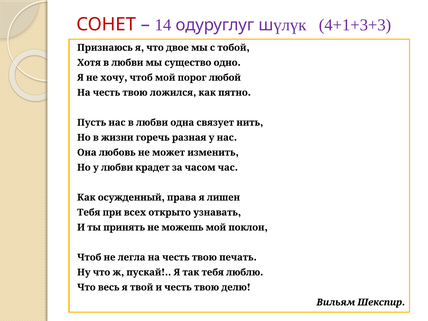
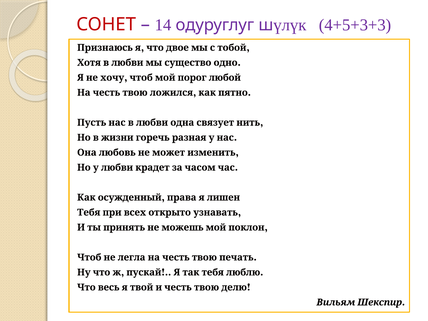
4+1+3+3: 4+1+3+3 -> 4+5+3+3
